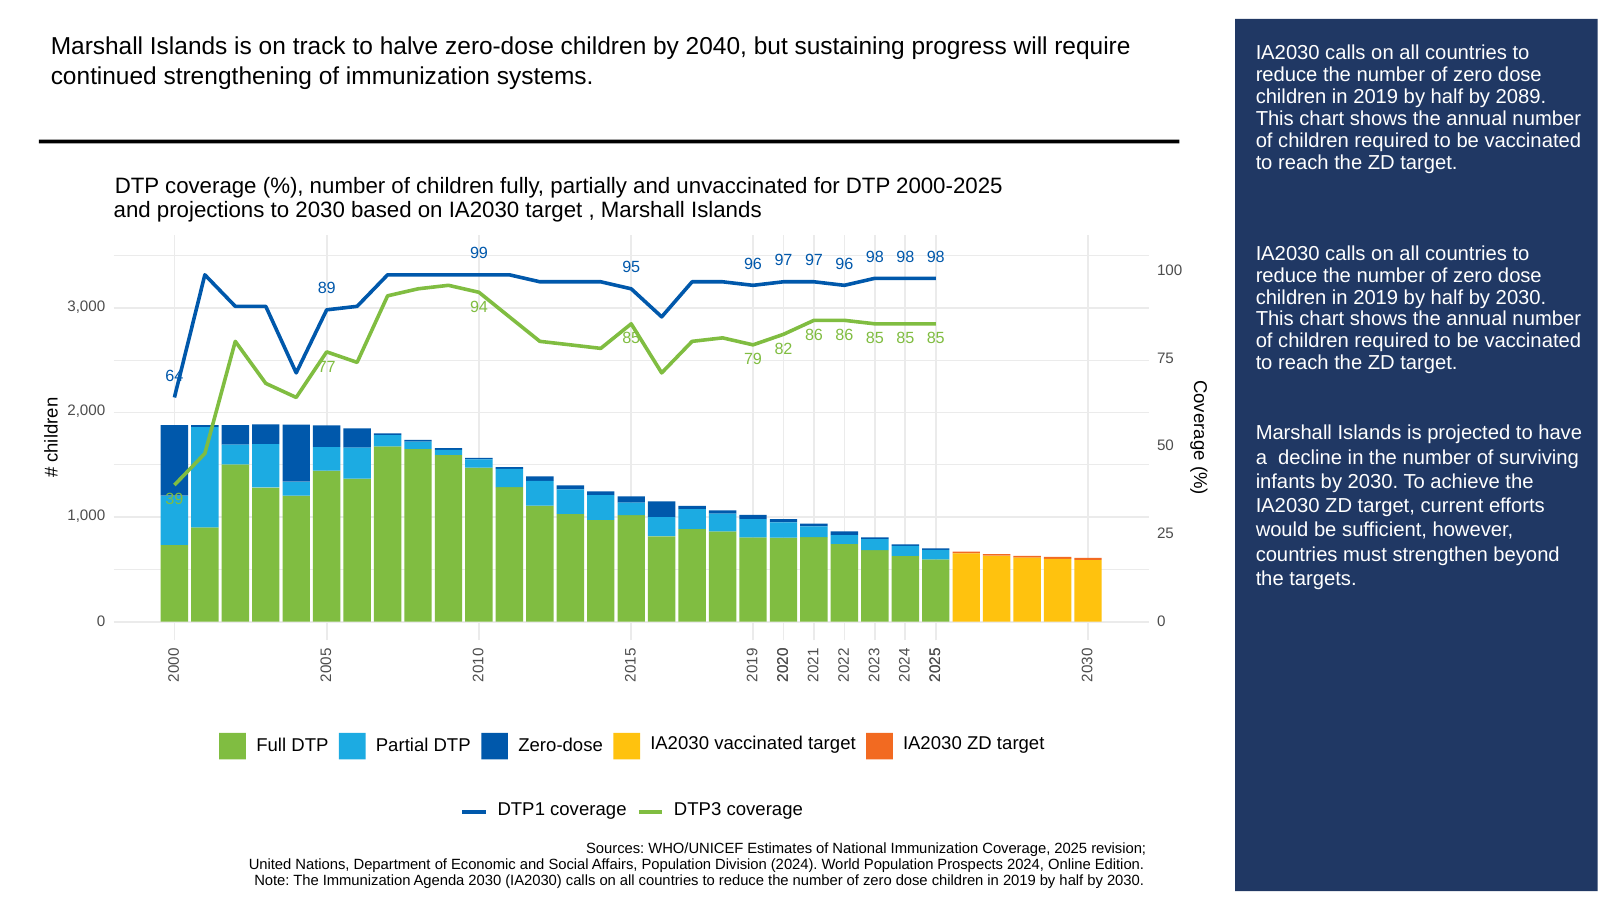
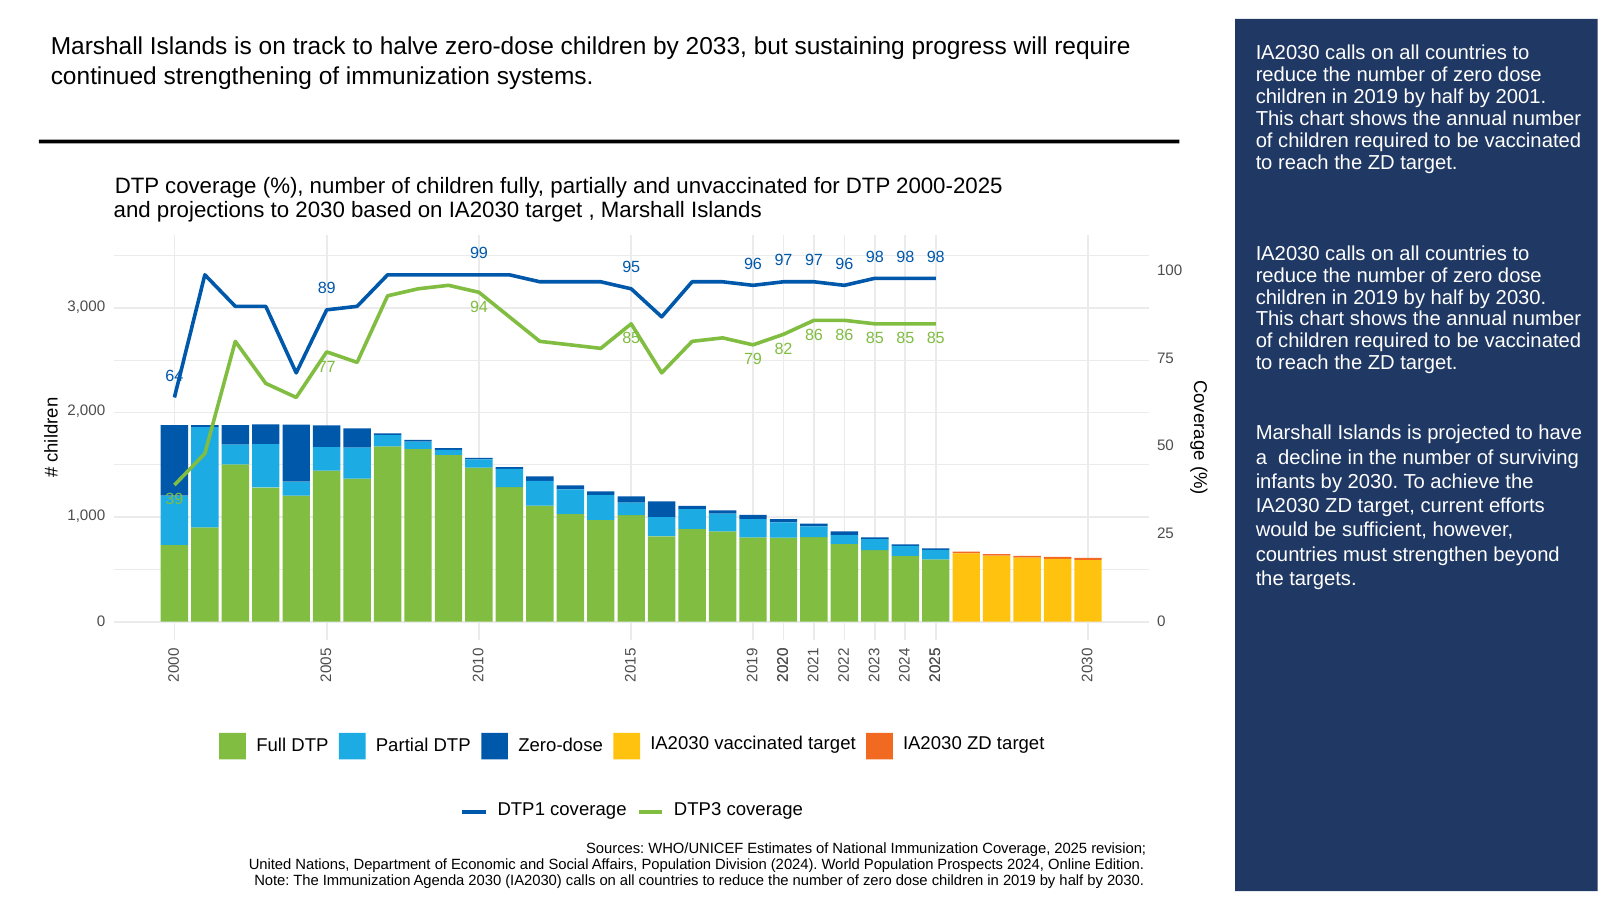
2040: 2040 -> 2033
2089: 2089 -> 2001
